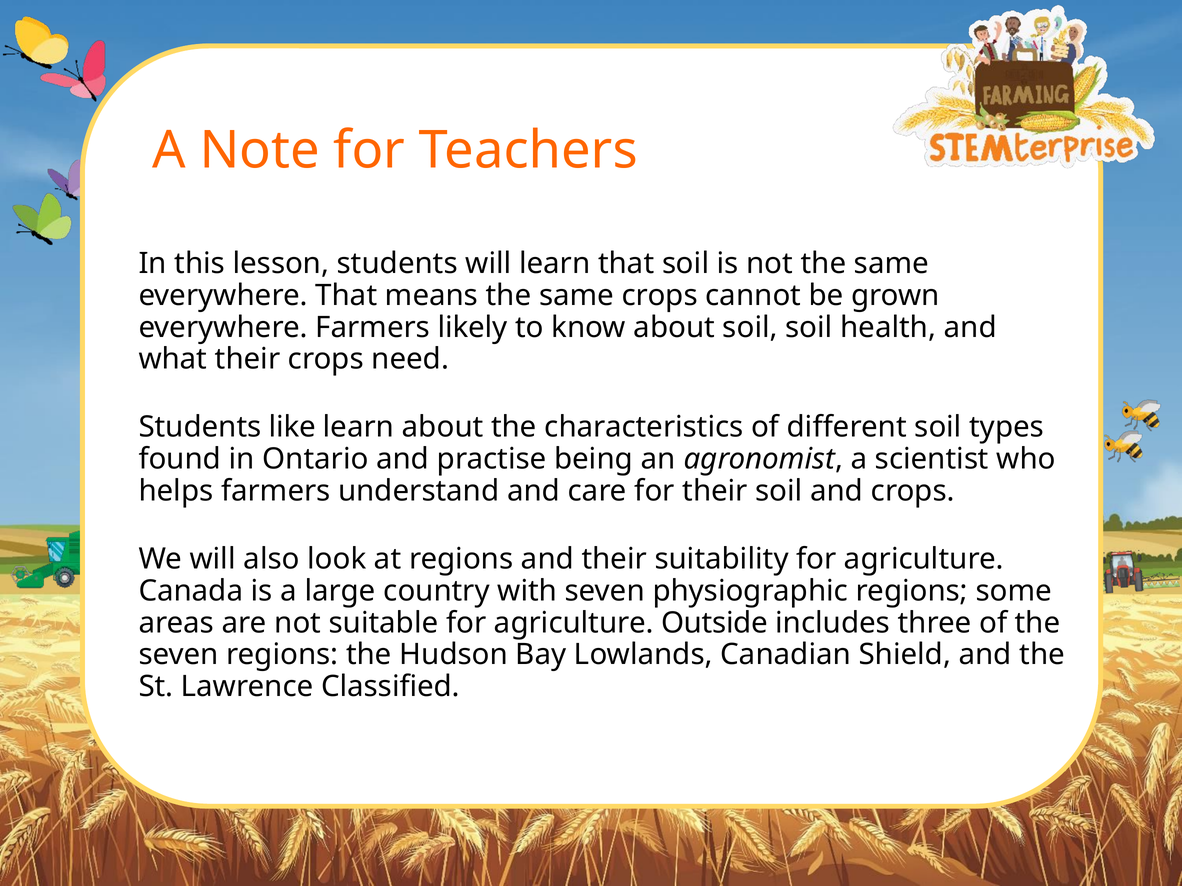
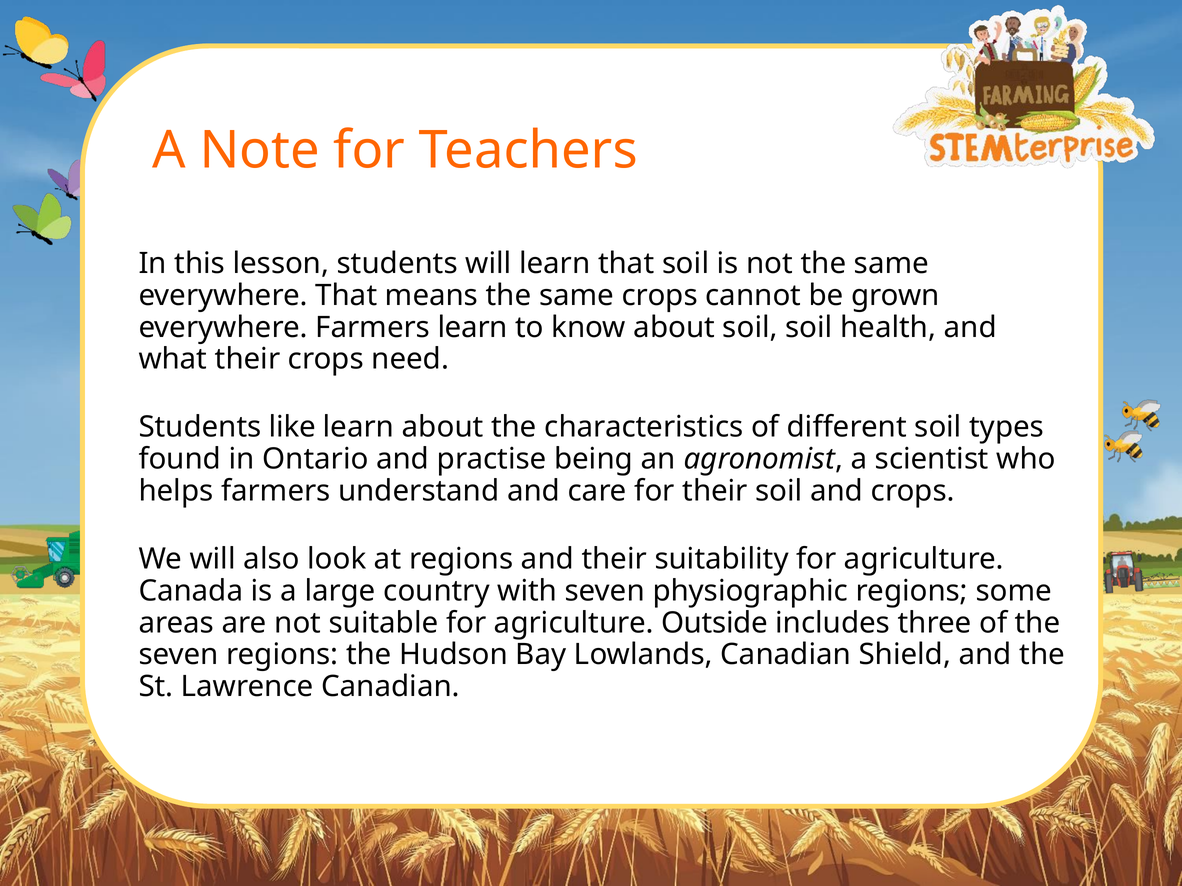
Farmers likely: likely -> learn
Lawrence Classified: Classified -> Canadian
